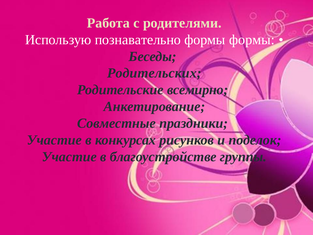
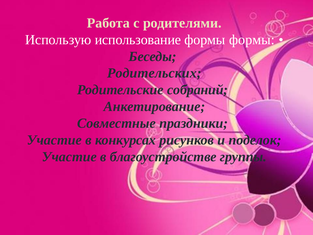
познавательно: познавательно -> использование
всемирно: всемирно -> собраний
